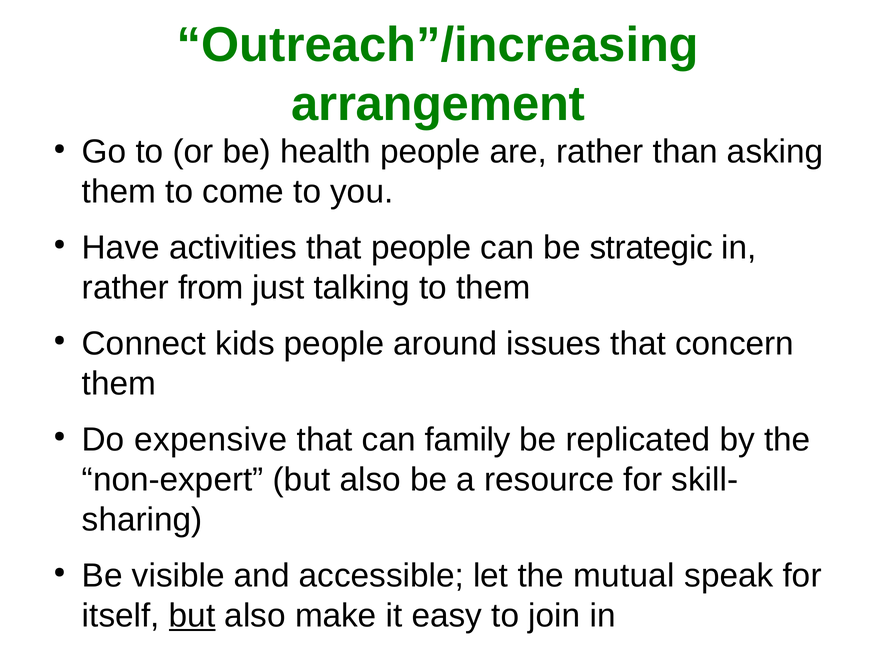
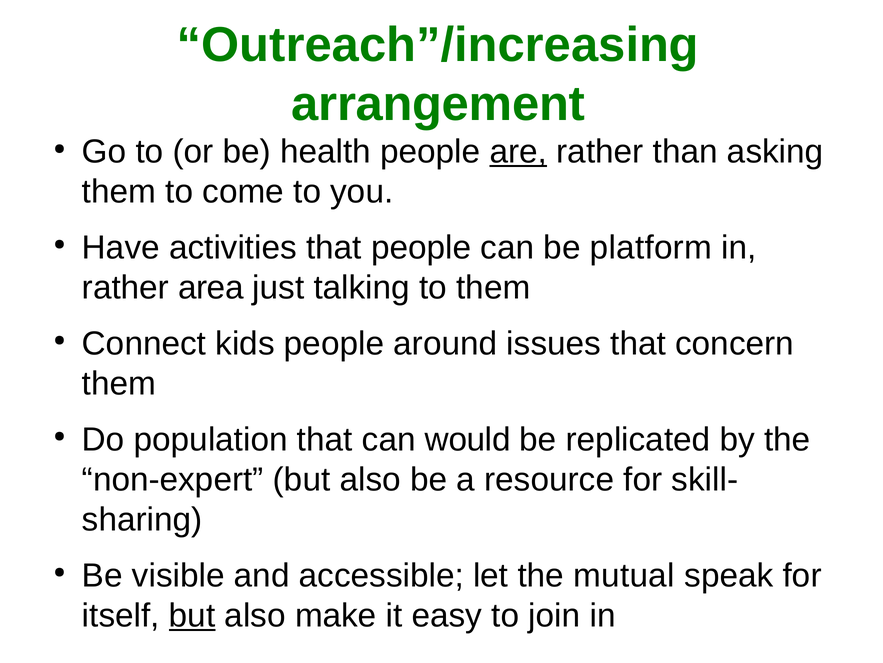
are underline: none -> present
strategic: strategic -> platform
from: from -> area
expensive: expensive -> population
family: family -> would
